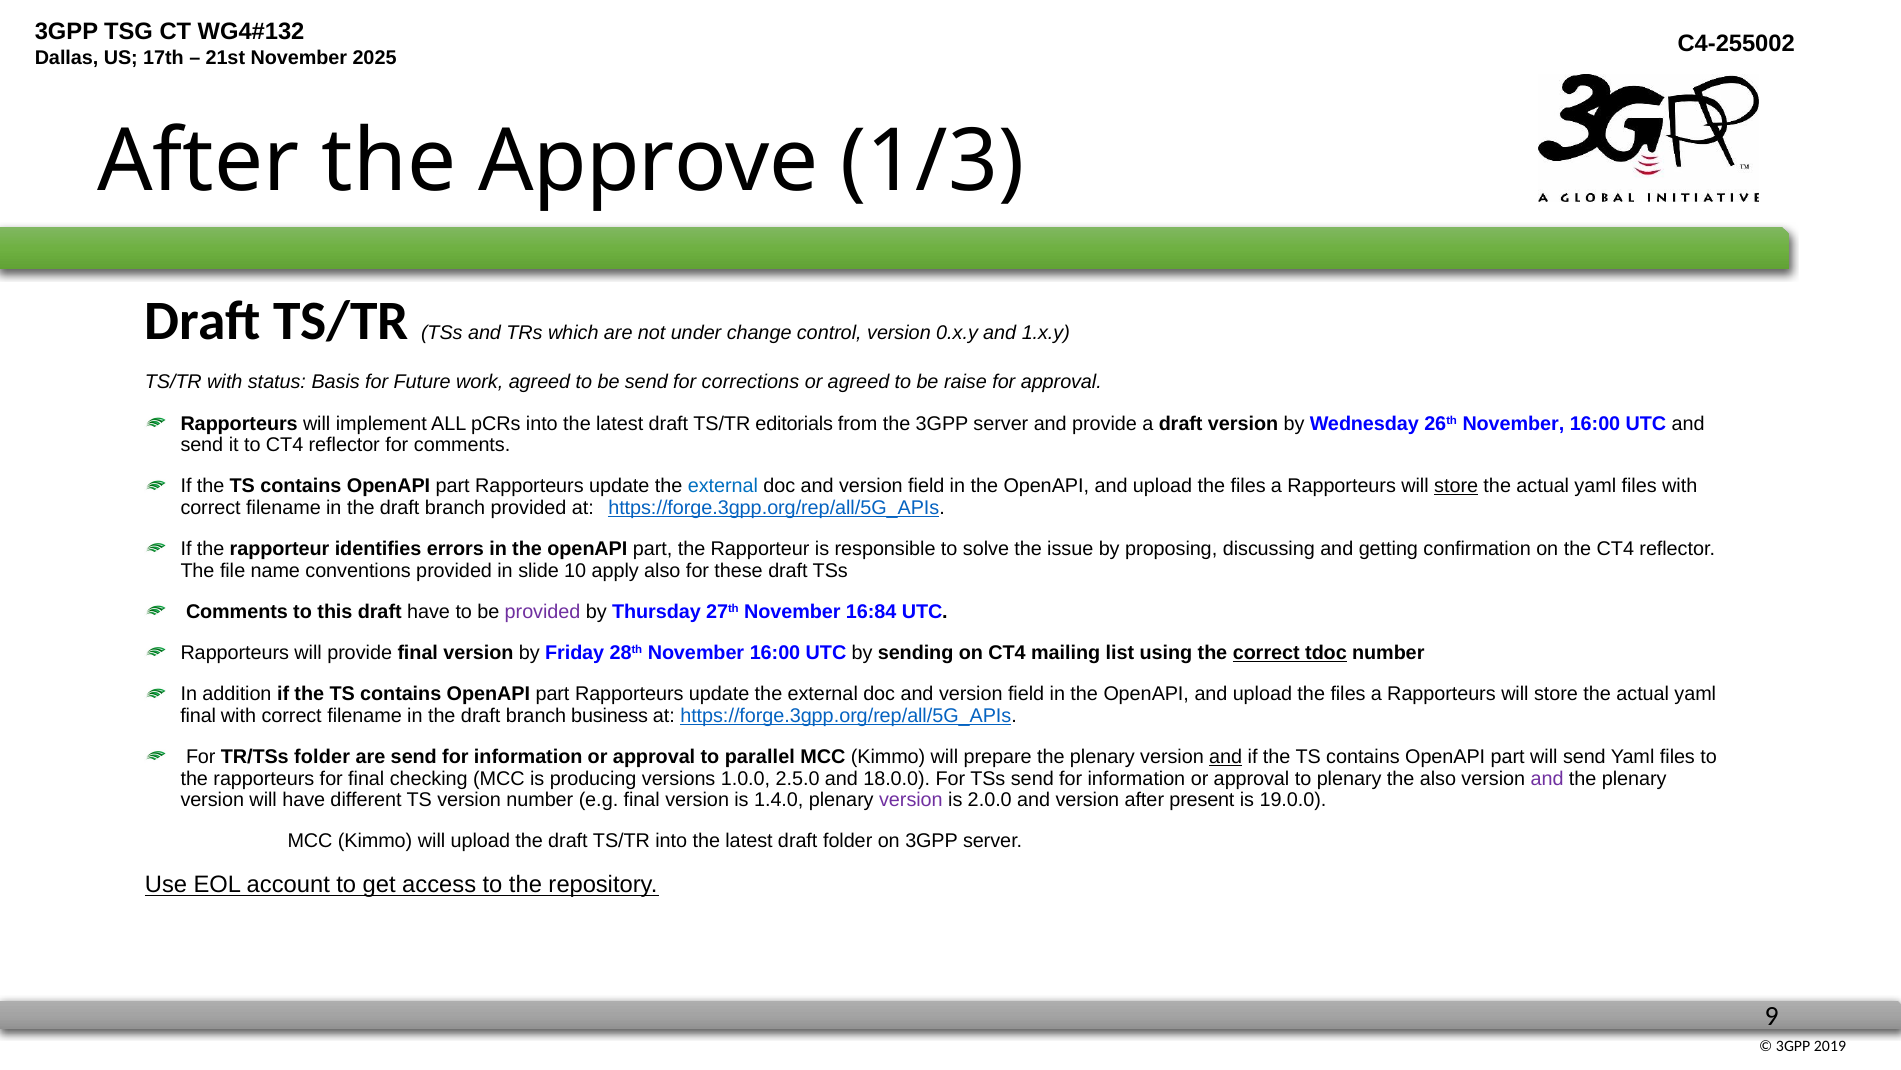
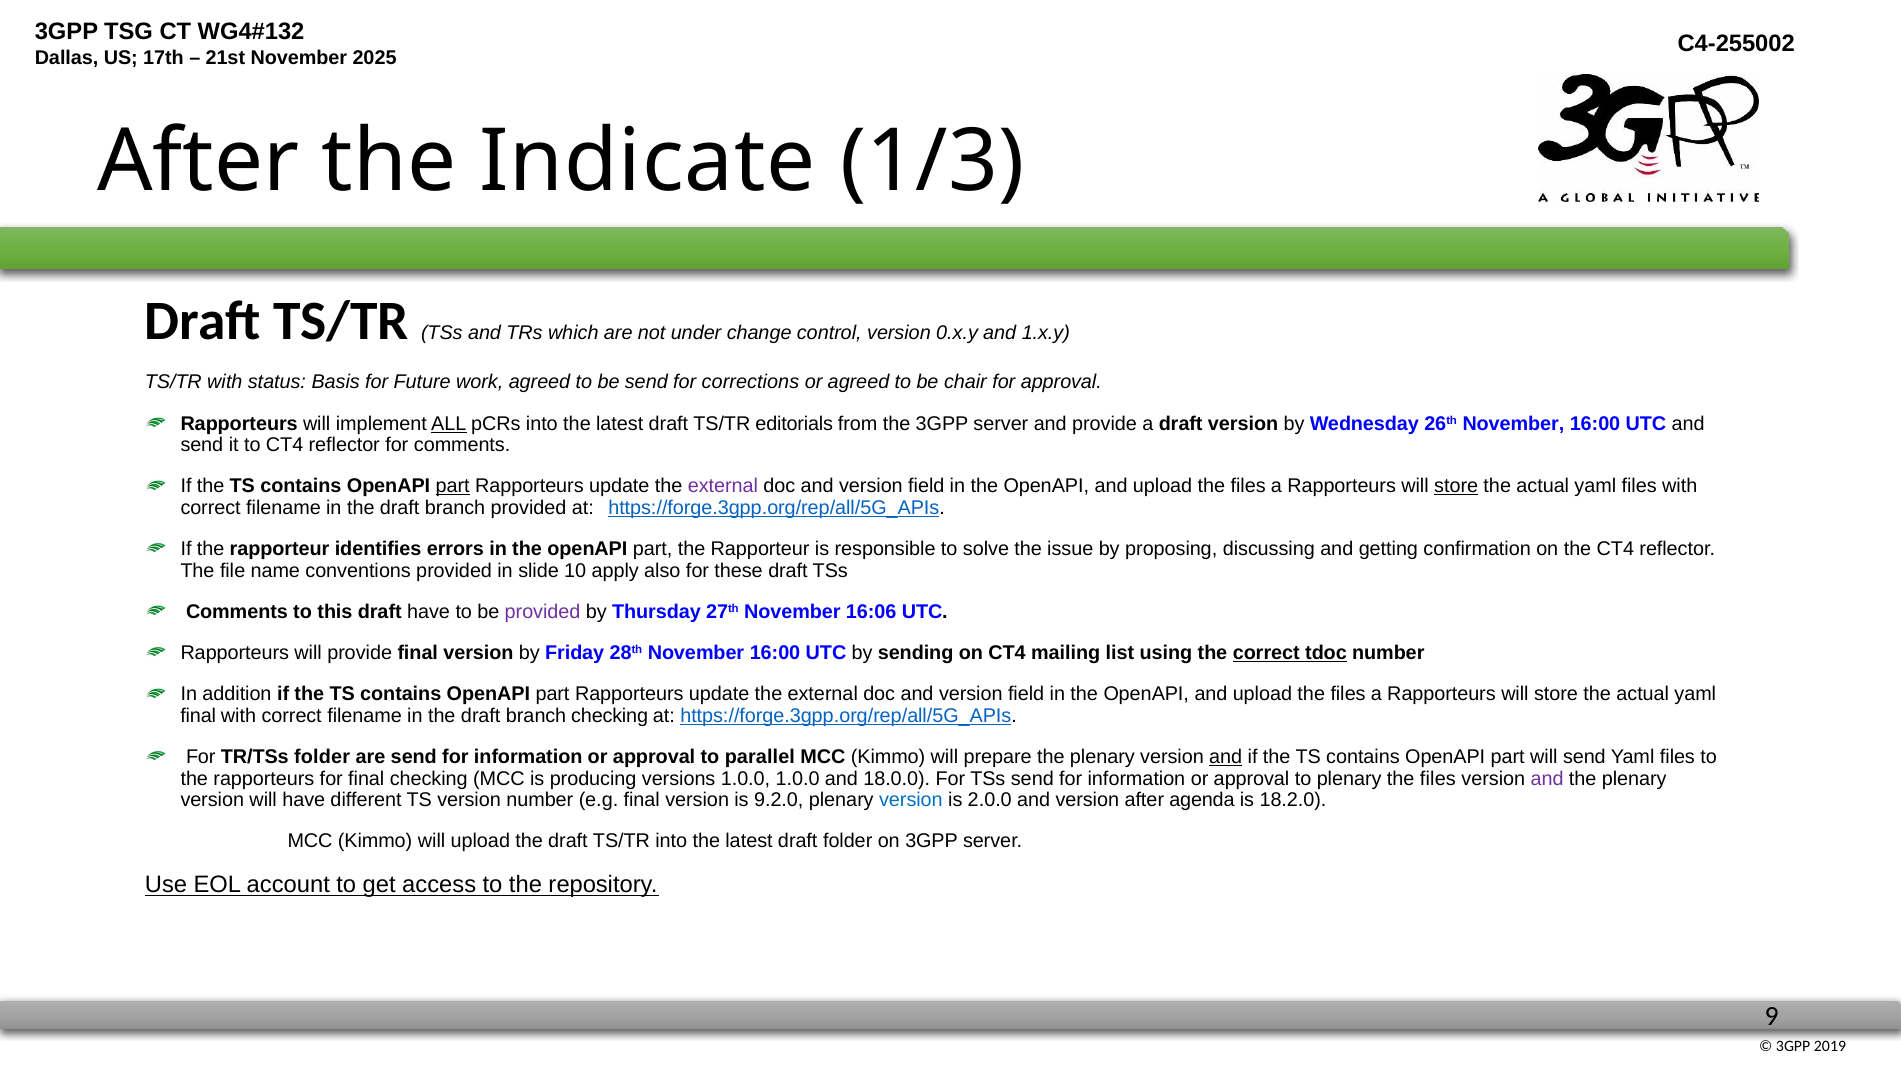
Approve: Approve -> Indicate
raise: raise -> chair
ALL underline: none -> present
part at (453, 486) underline: none -> present
external at (723, 486) colour: blue -> purple
16:84: 16:84 -> 16:06
branch business: business -> checking
1.0.0 2.5.0: 2.5.0 -> 1.0.0
plenary the also: also -> files
1.4.0: 1.4.0 -> 9.2.0
version at (911, 800) colour: purple -> blue
present: present -> agenda
19.0.0: 19.0.0 -> 18.2.0
